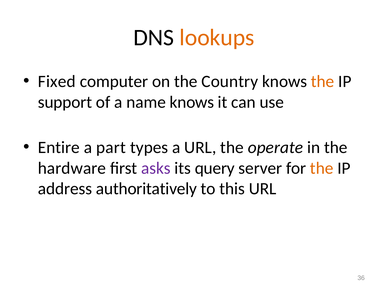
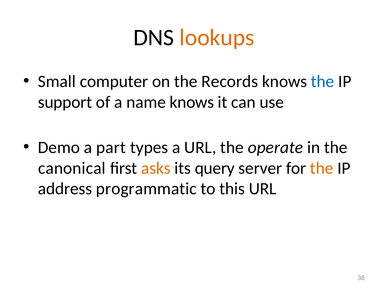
Fixed: Fixed -> Small
Country: Country -> Records
the at (323, 81) colour: orange -> blue
Entire: Entire -> Demo
hardware: hardware -> canonical
asks colour: purple -> orange
authoritatively: authoritatively -> programmatic
